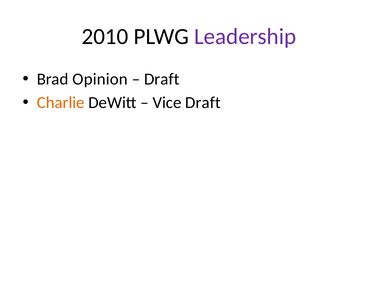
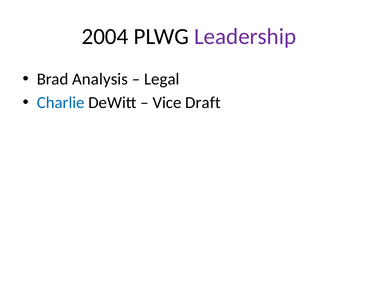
2010: 2010 -> 2004
Opinion: Opinion -> Analysis
Draft at (162, 79): Draft -> Legal
Charlie colour: orange -> blue
